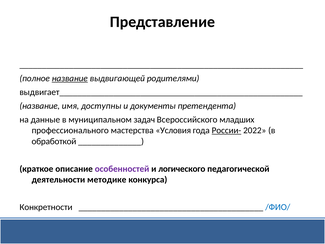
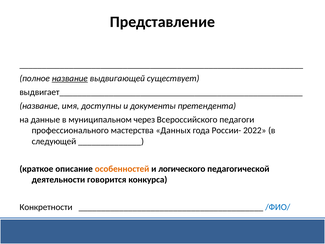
родителями: родителями -> существует
задач: задач -> через
младших: младших -> педагоги
Условия: Условия -> Данных
России- underline: present -> none
обработкой: обработкой -> следующей
особенностей colour: purple -> orange
методике: методике -> говорится
